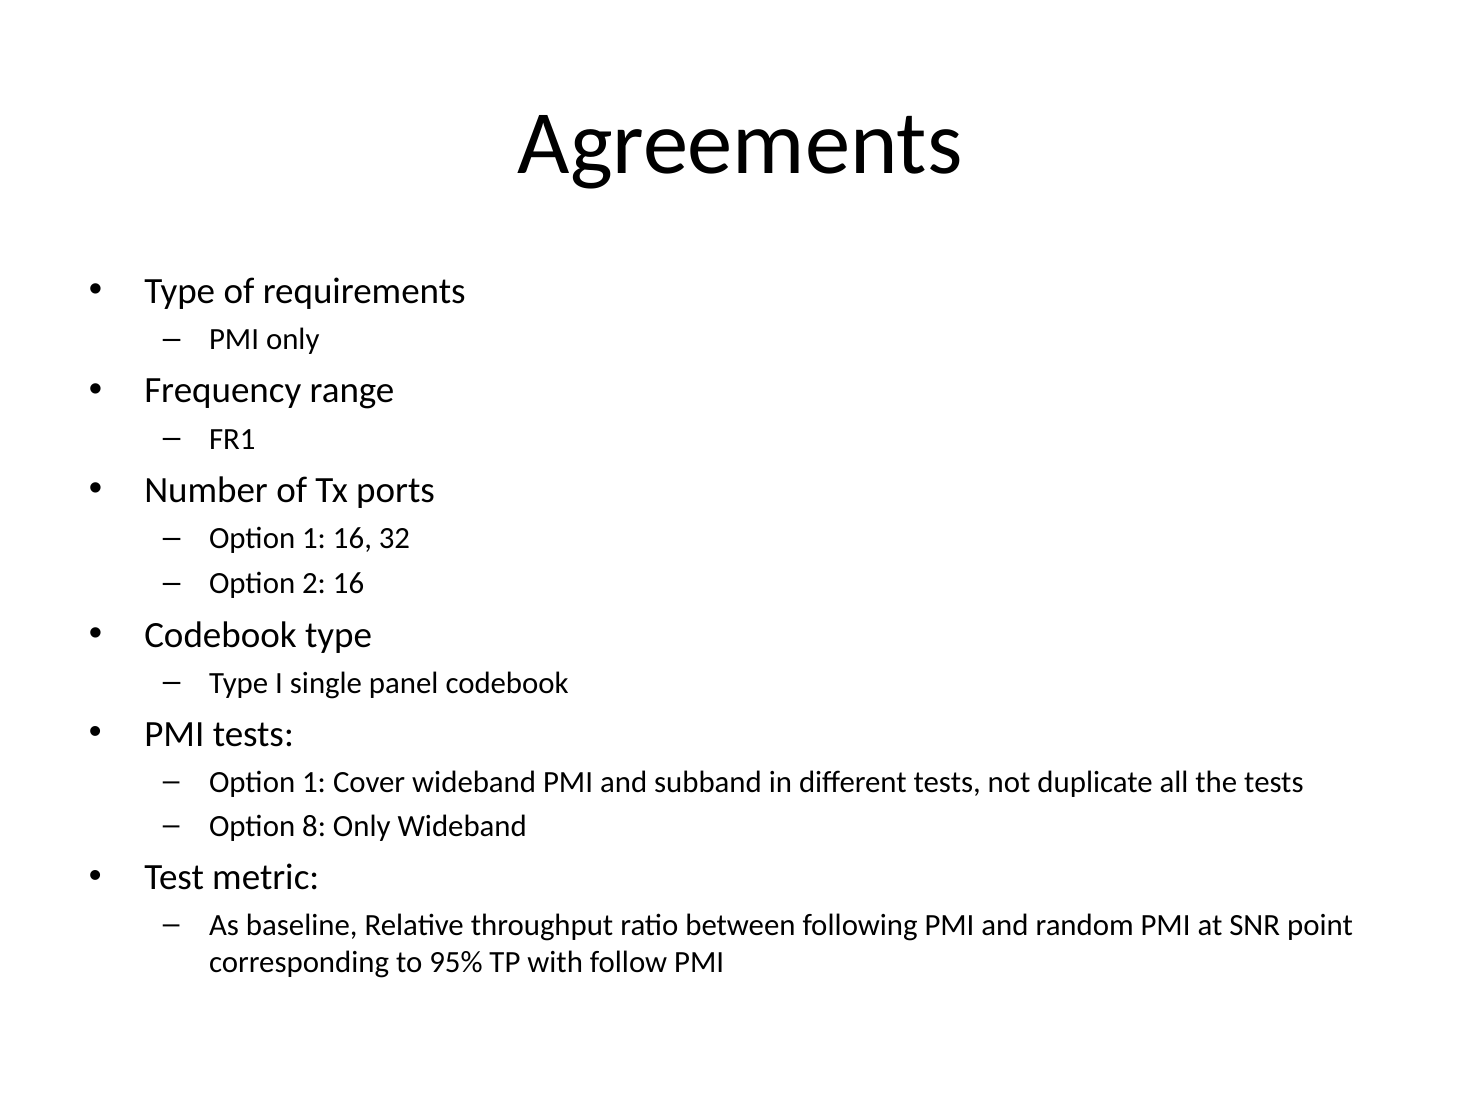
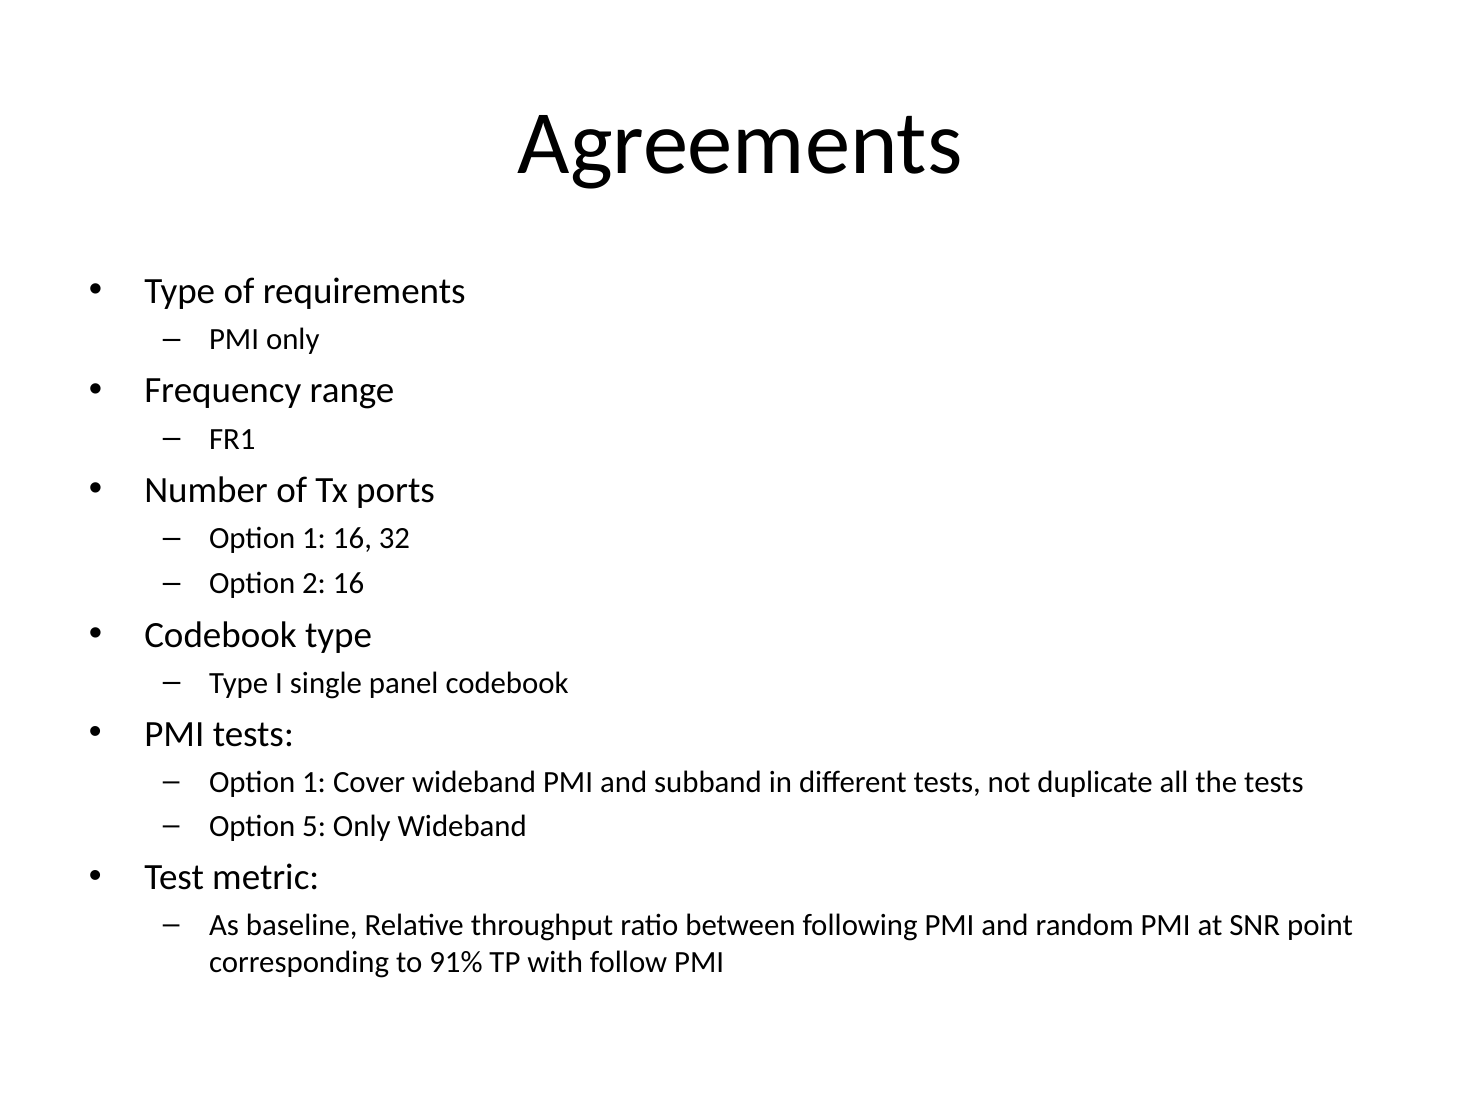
8: 8 -> 5
95%: 95% -> 91%
